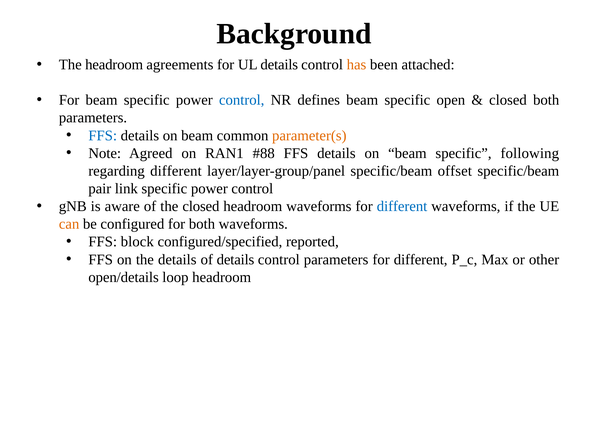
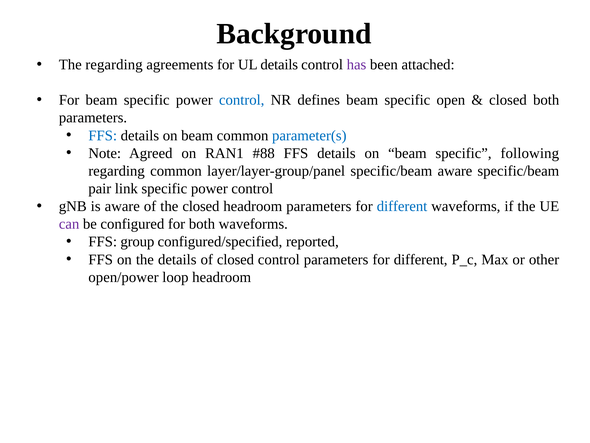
The headroom: headroom -> regarding
has colour: orange -> purple
parameter(s colour: orange -> blue
regarding different: different -> common
specific/beam offset: offset -> aware
headroom waveforms: waveforms -> parameters
can colour: orange -> purple
block: block -> group
of details: details -> closed
open/details: open/details -> open/power
